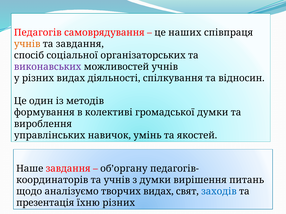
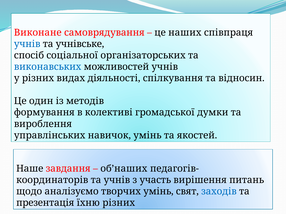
Педагогів: Педагогів -> Виконане
учнів at (27, 44) colour: orange -> blue
та завдання: завдання -> учнівське
виконавських colour: purple -> blue
об’органу: об’органу -> об’наших
з думки: думки -> участь
творчих видах: видах -> умінь
